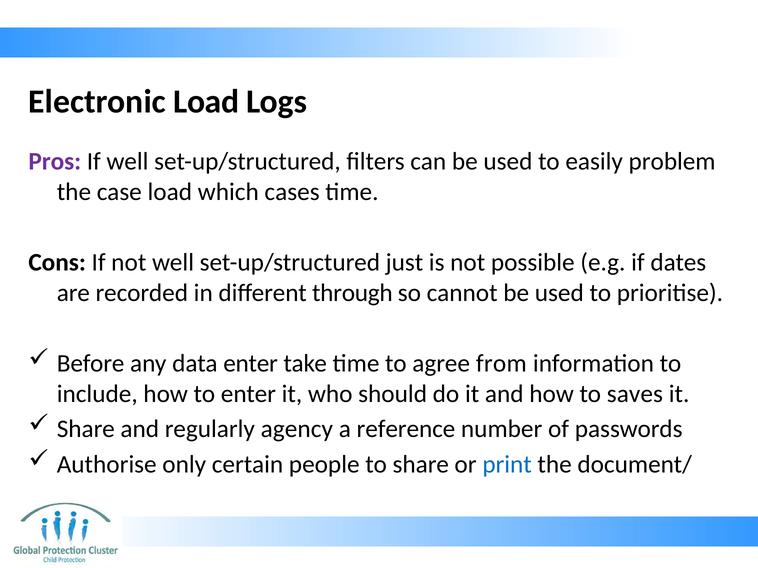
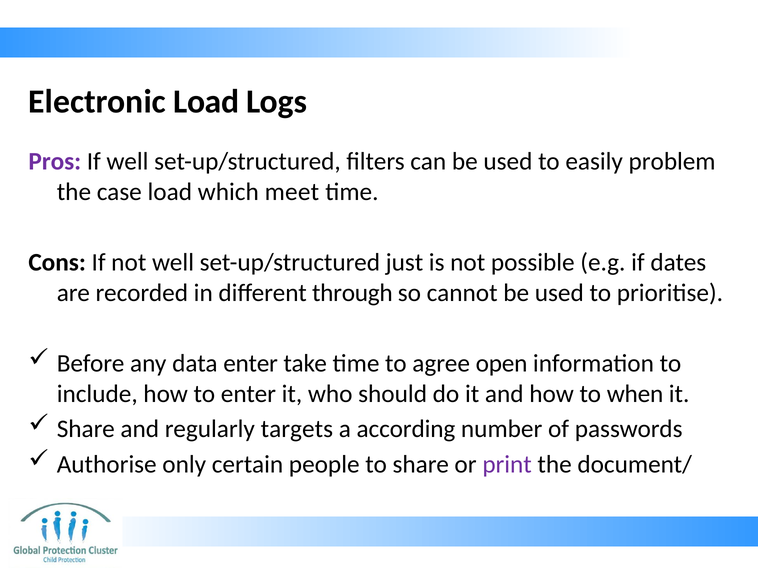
cases: cases -> meet
from: from -> open
saves: saves -> when
agency: agency -> targets
reference: reference -> according
print colour: blue -> purple
